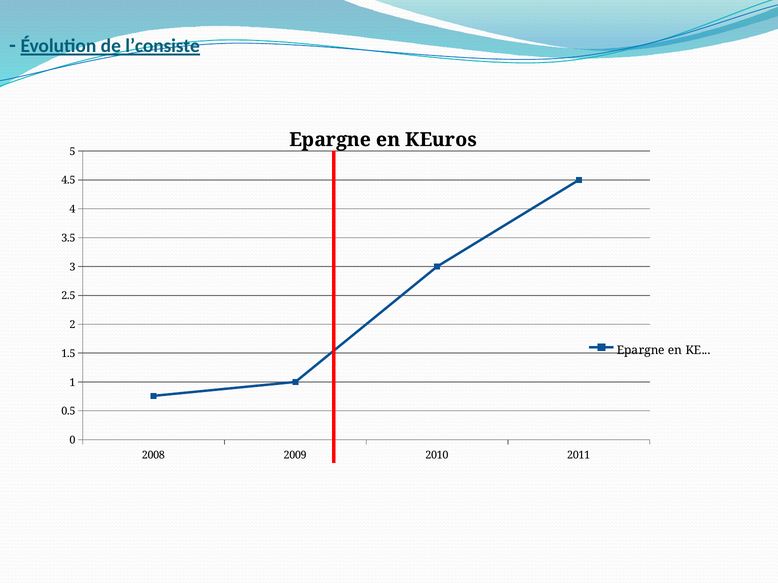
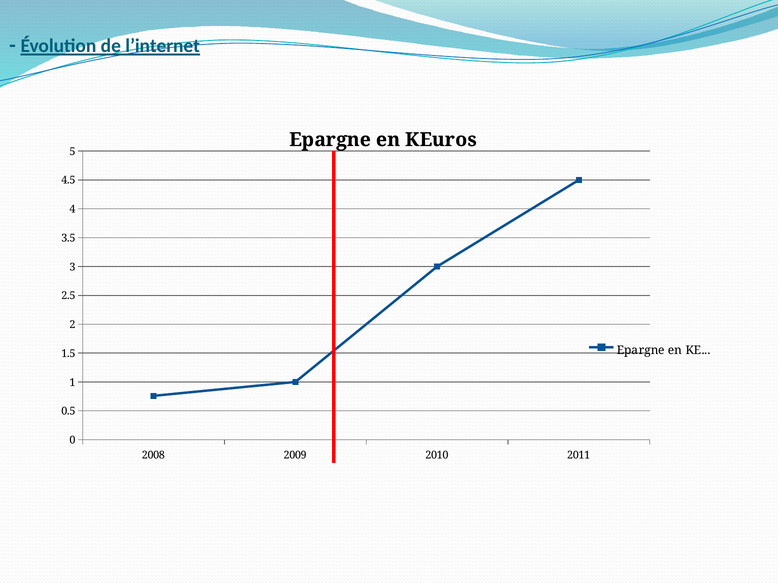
l’consiste: l’consiste -> l’internet
